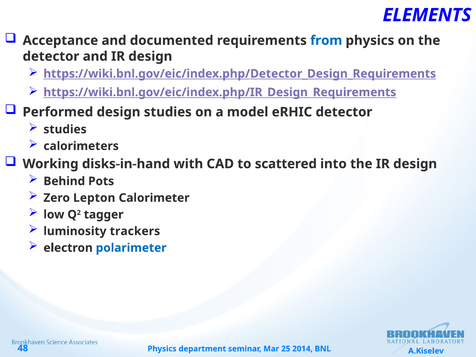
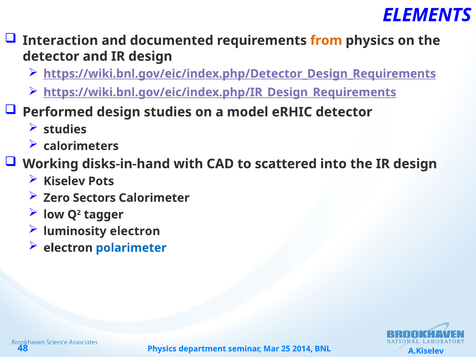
Acceptance: Acceptance -> Interaction
from colour: blue -> orange
Behind: Behind -> Kiselev
Lepton: Lepton -> Sectors
luminosity trackers: trackers -> electron
